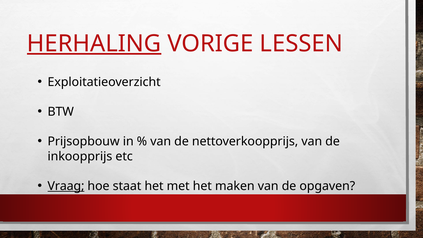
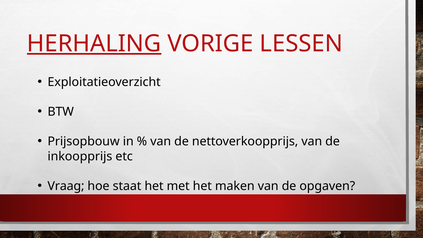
Vraag underline: present -> none
